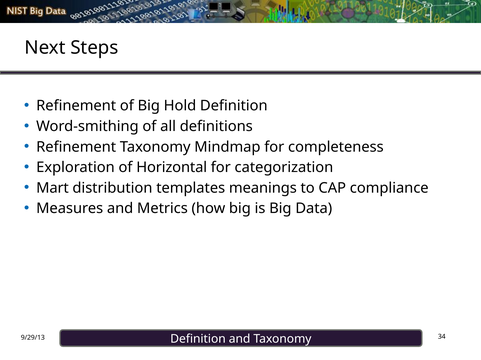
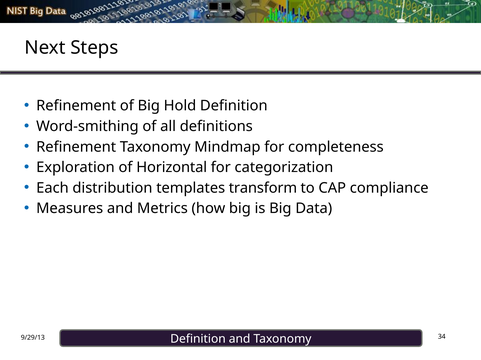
Mart: Mart -> Each
meanings: meanings -> transform
